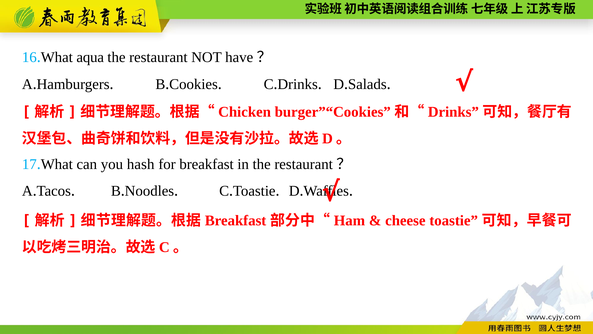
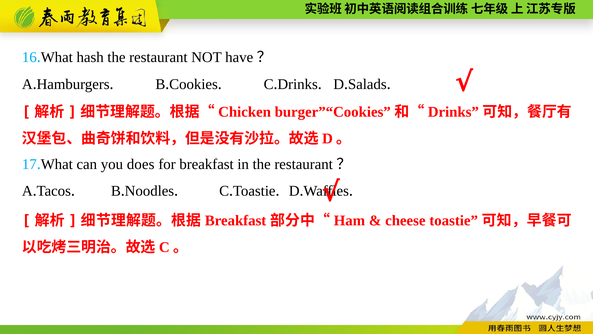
aqua: aqua -> hash
hash: hash -> does
